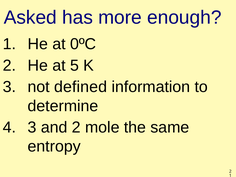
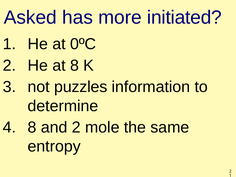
enough: enough -> initiated
at 5: 5 -> 8
defined: defined -> puzzles
3 at (32, 127): 3 -> 8
